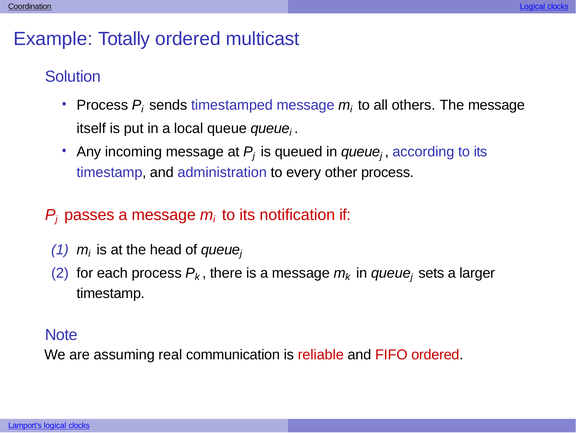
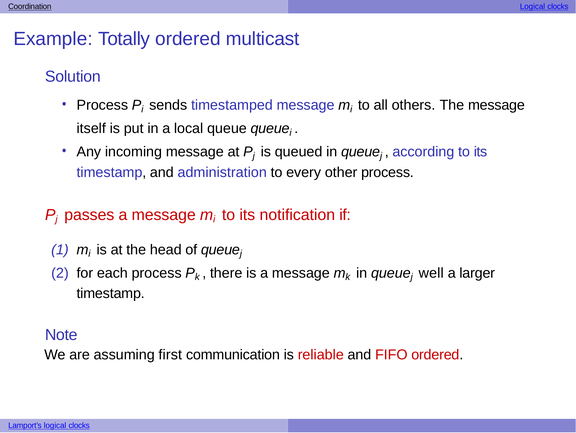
sets: sets -> well
real: real -> first
